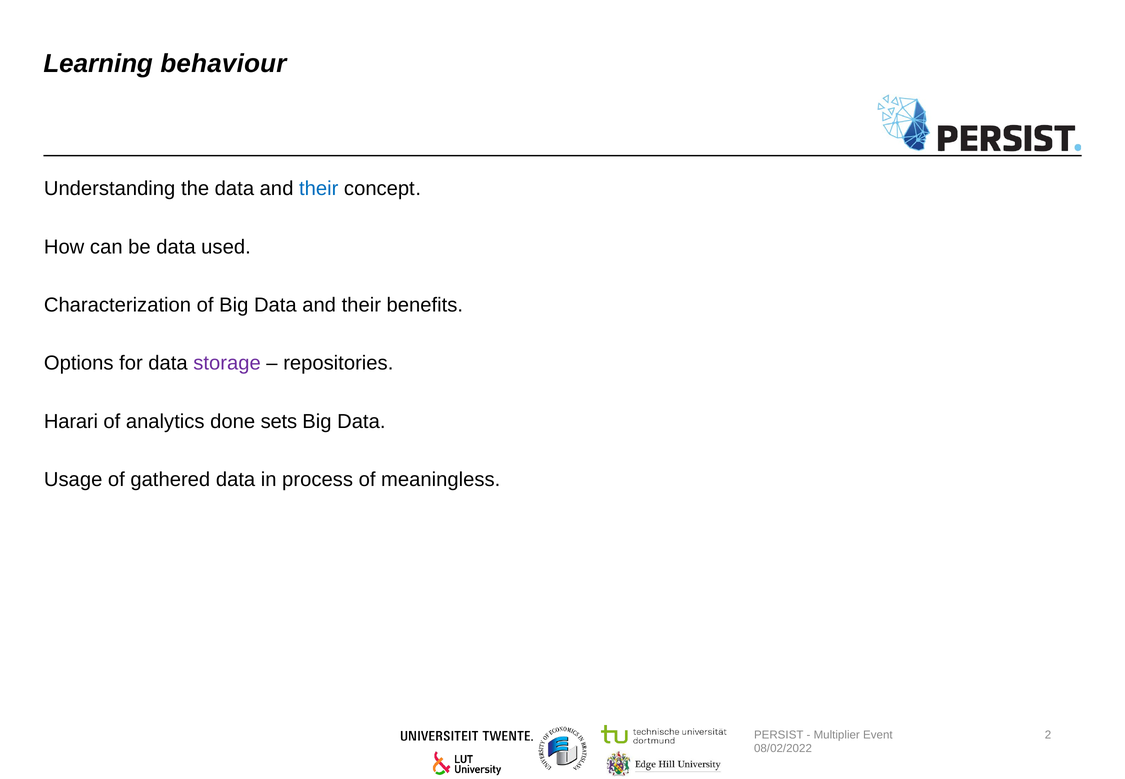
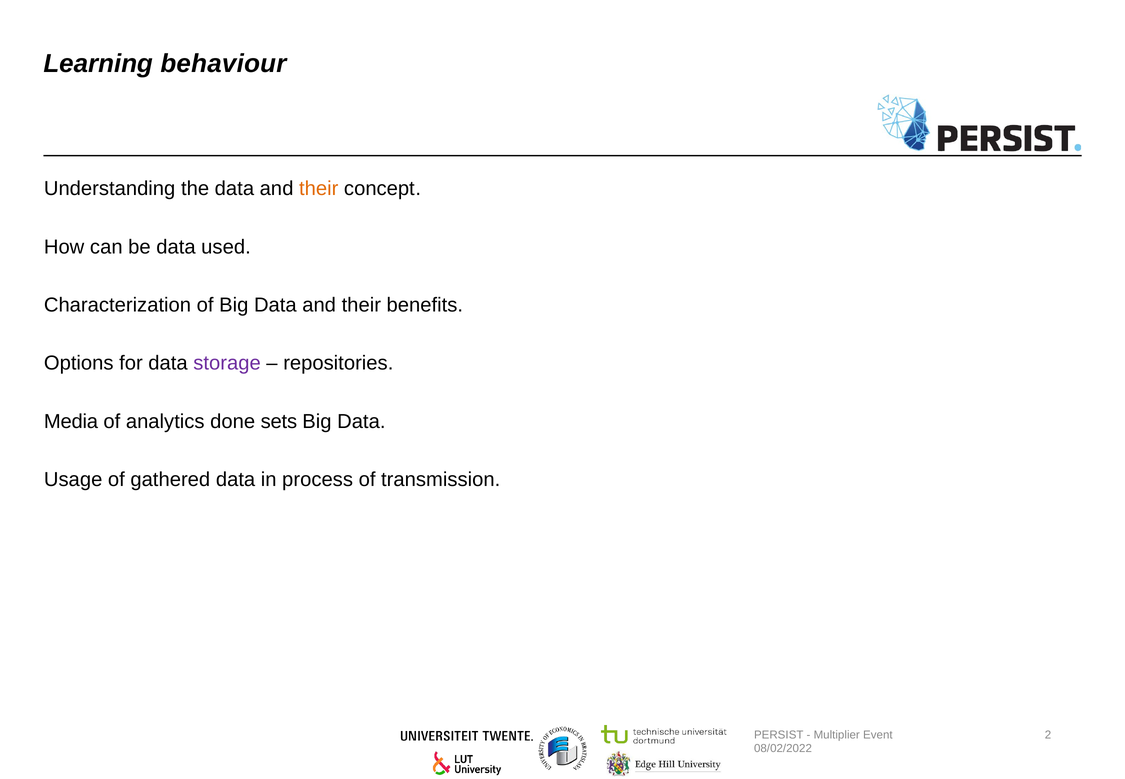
their at (319, 189) colour: blue -> orange
Harari: Harari -> Media
meaningless: meaningless -> transmission
